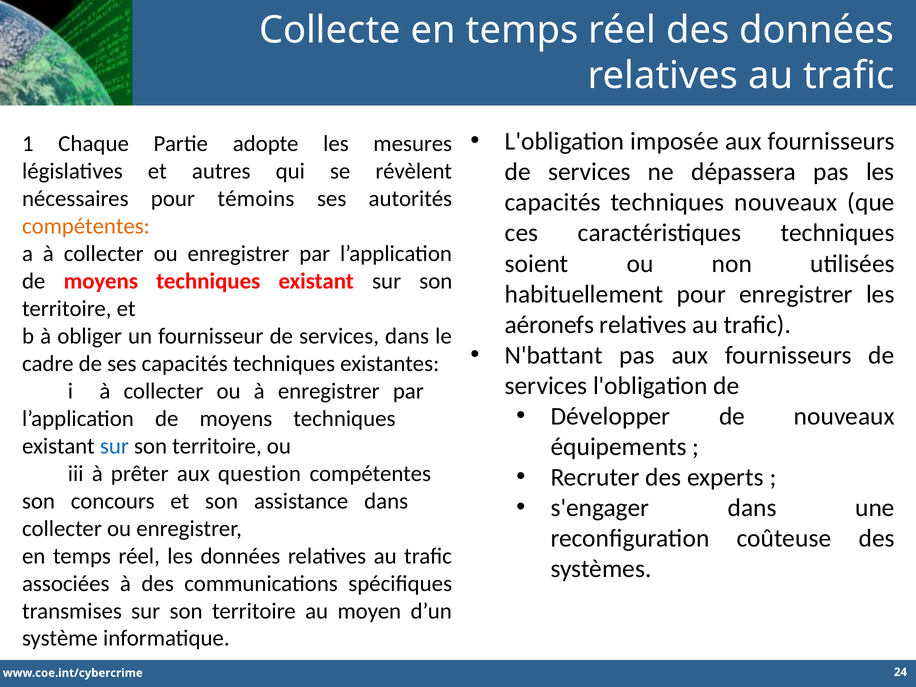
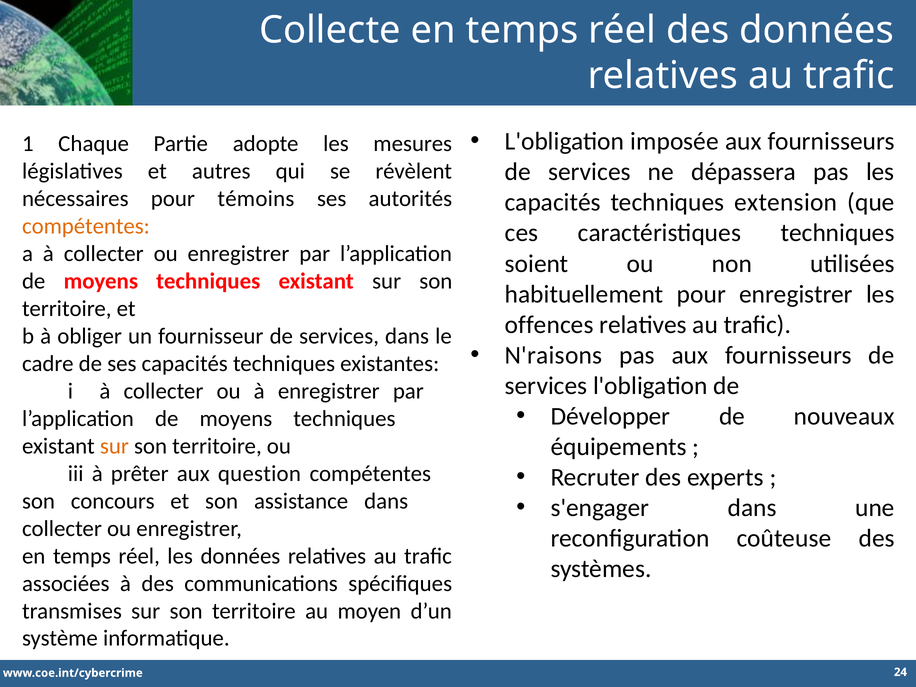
techniques nouveaux: nouveaux -> extension
aéronefs: aéronefs -> offences
N'battant: N'battant -> N'raisons
sur at (114, 446) colour: blue -> orange
